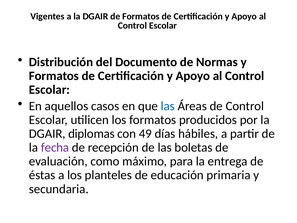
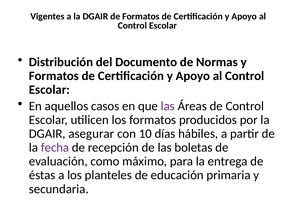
las at (168, 106) colour: blue -> purple
diplomas: diplomas -> asegurar
49: 49 -> 10
